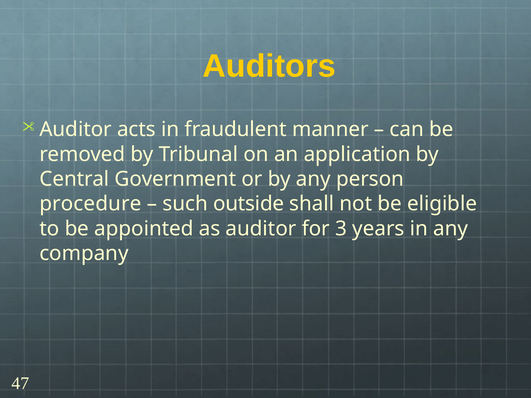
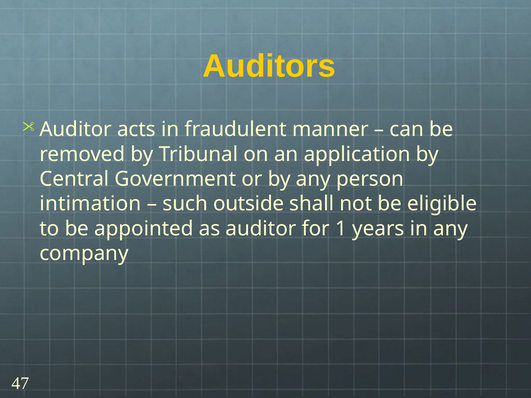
procedure: procedure -> intimation
3: 3 -> 1
